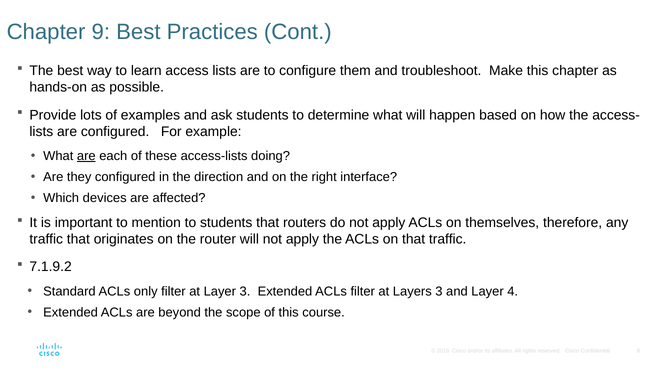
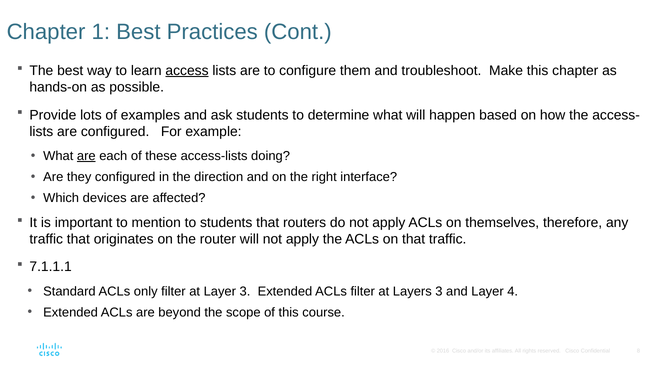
9: 9 -> 1
access underline: none -> present
7.1.9.2: 7.1.9.2 -> 7.1.1.1
